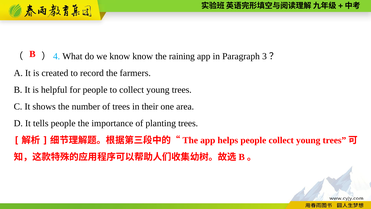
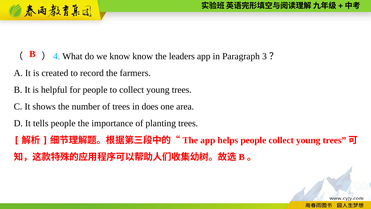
raining: raining -> leaders
their: their -> does
